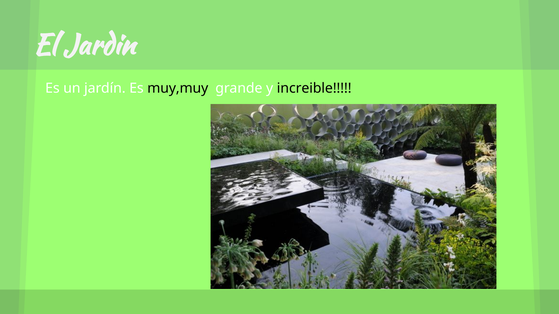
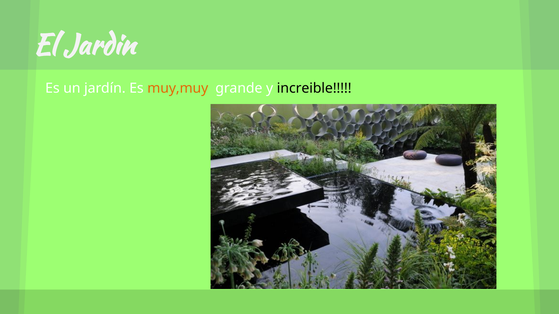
muy,muy colour: black -> orange
